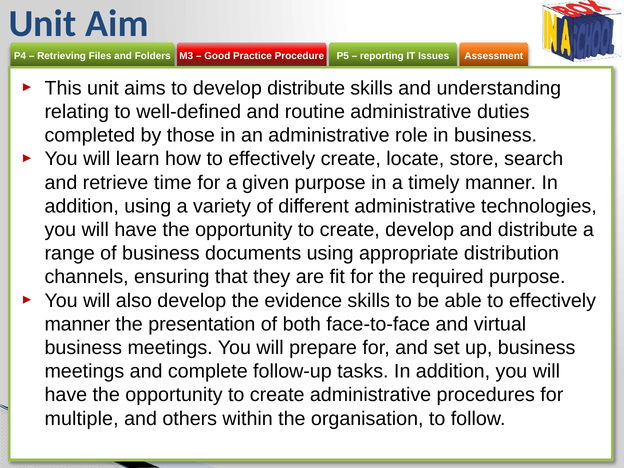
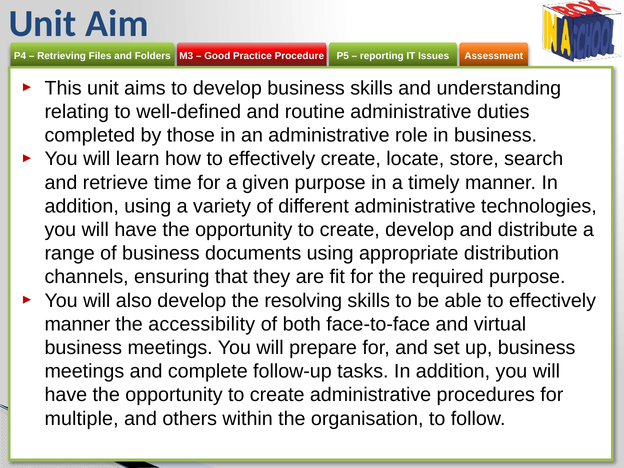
develop distribute: distribute -> business
evidence: evidence -> resolving
presentation: presentation -> accessibility
